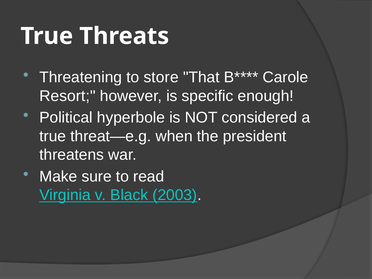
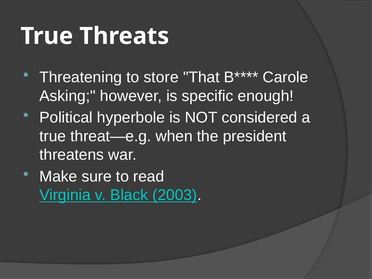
Resort: Resort -> Asking
